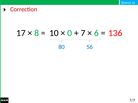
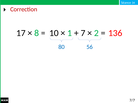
0: 0 -> 1
6: 6 -> 2
